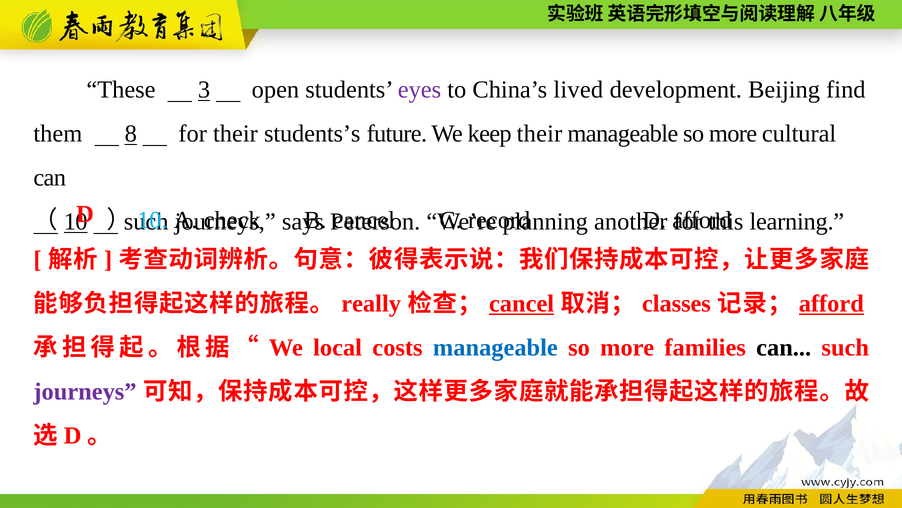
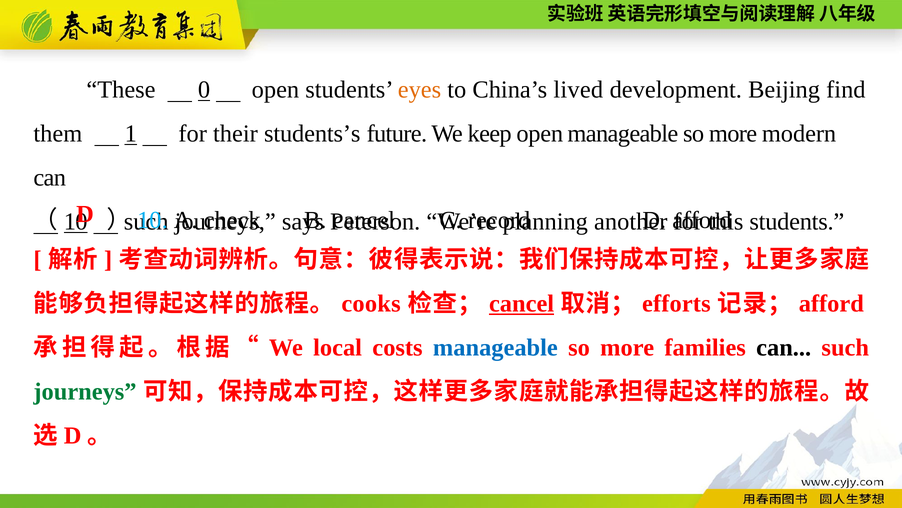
3: 3 -> 0
eyes colour: purple -> orange
8: 8 -> 1
keep their: their -> open
cultural: cultural -> modern
learning at (797, 221): learning -> students
really: really -> cooks
classes: classes -> efforts
afford at (831, 303) underline: present -> none
journeys at (85, 391) colour: purple -> green
